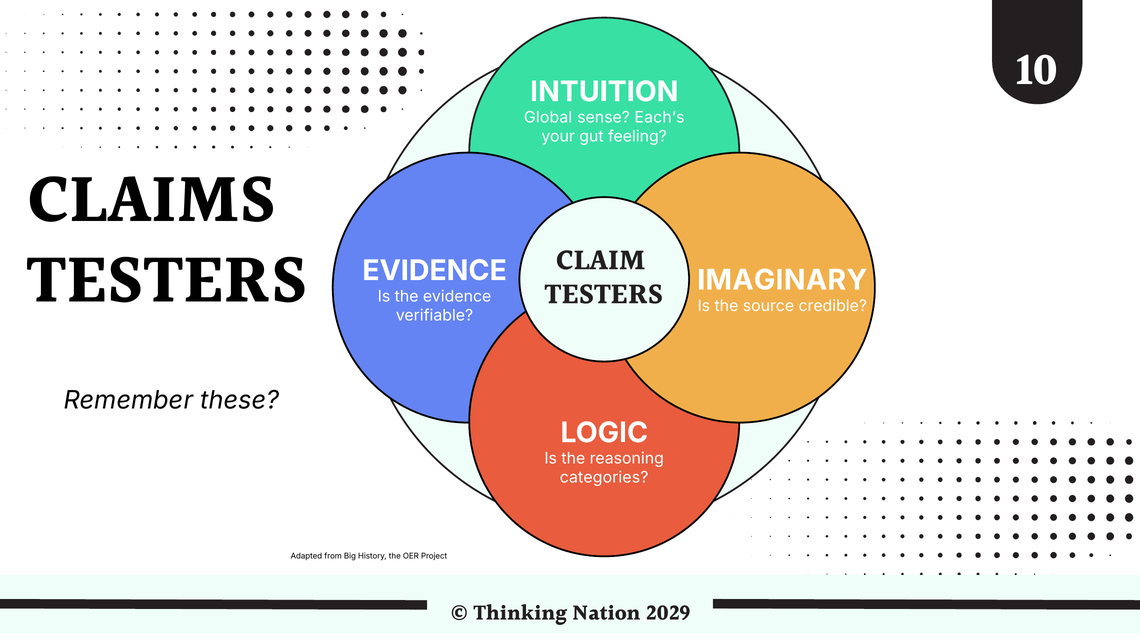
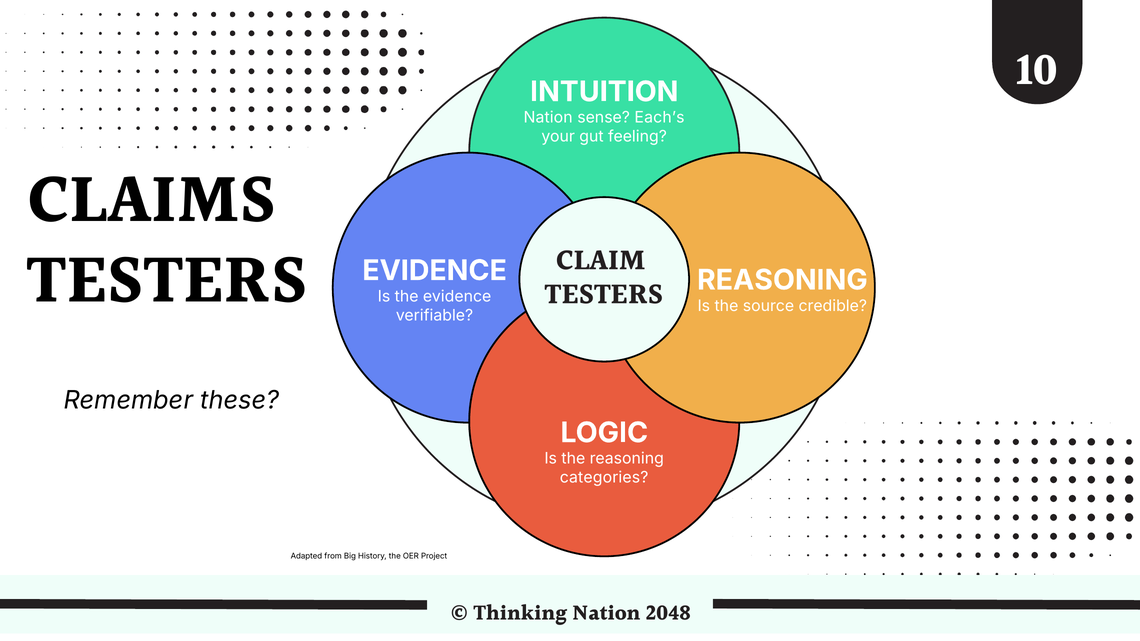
Global at (548, 118): Global -> Nation
IMAGINARY at (782, 280): IMAGINARY -> REASONING
2029: 2029 -> 2048
